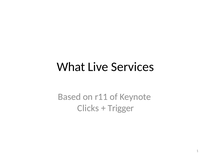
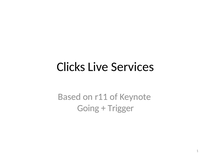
What: What -> Clicks
Clicks: Clicks -> Going
